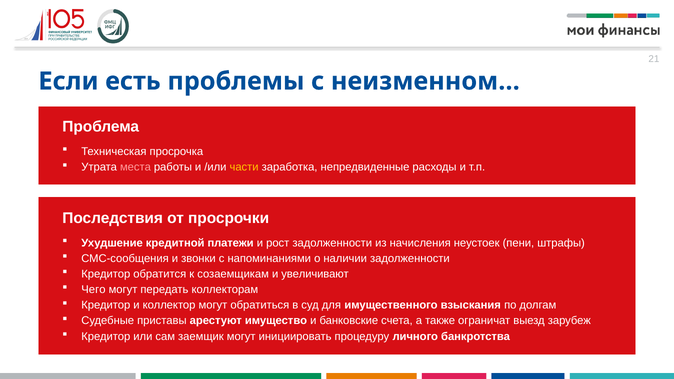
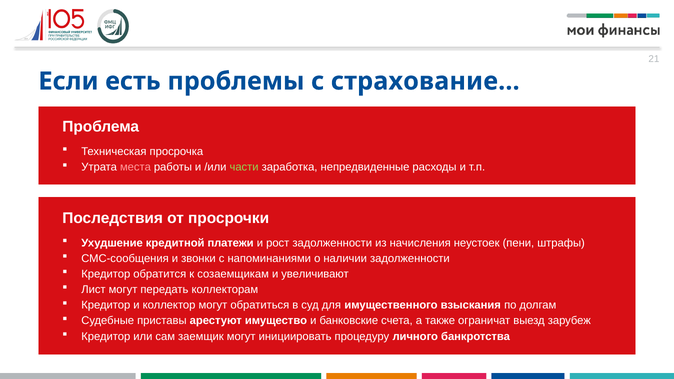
неизменном…: неизменном… -> страхование…
части colour: yellow -> light green
Чего: Чего -> Лист
